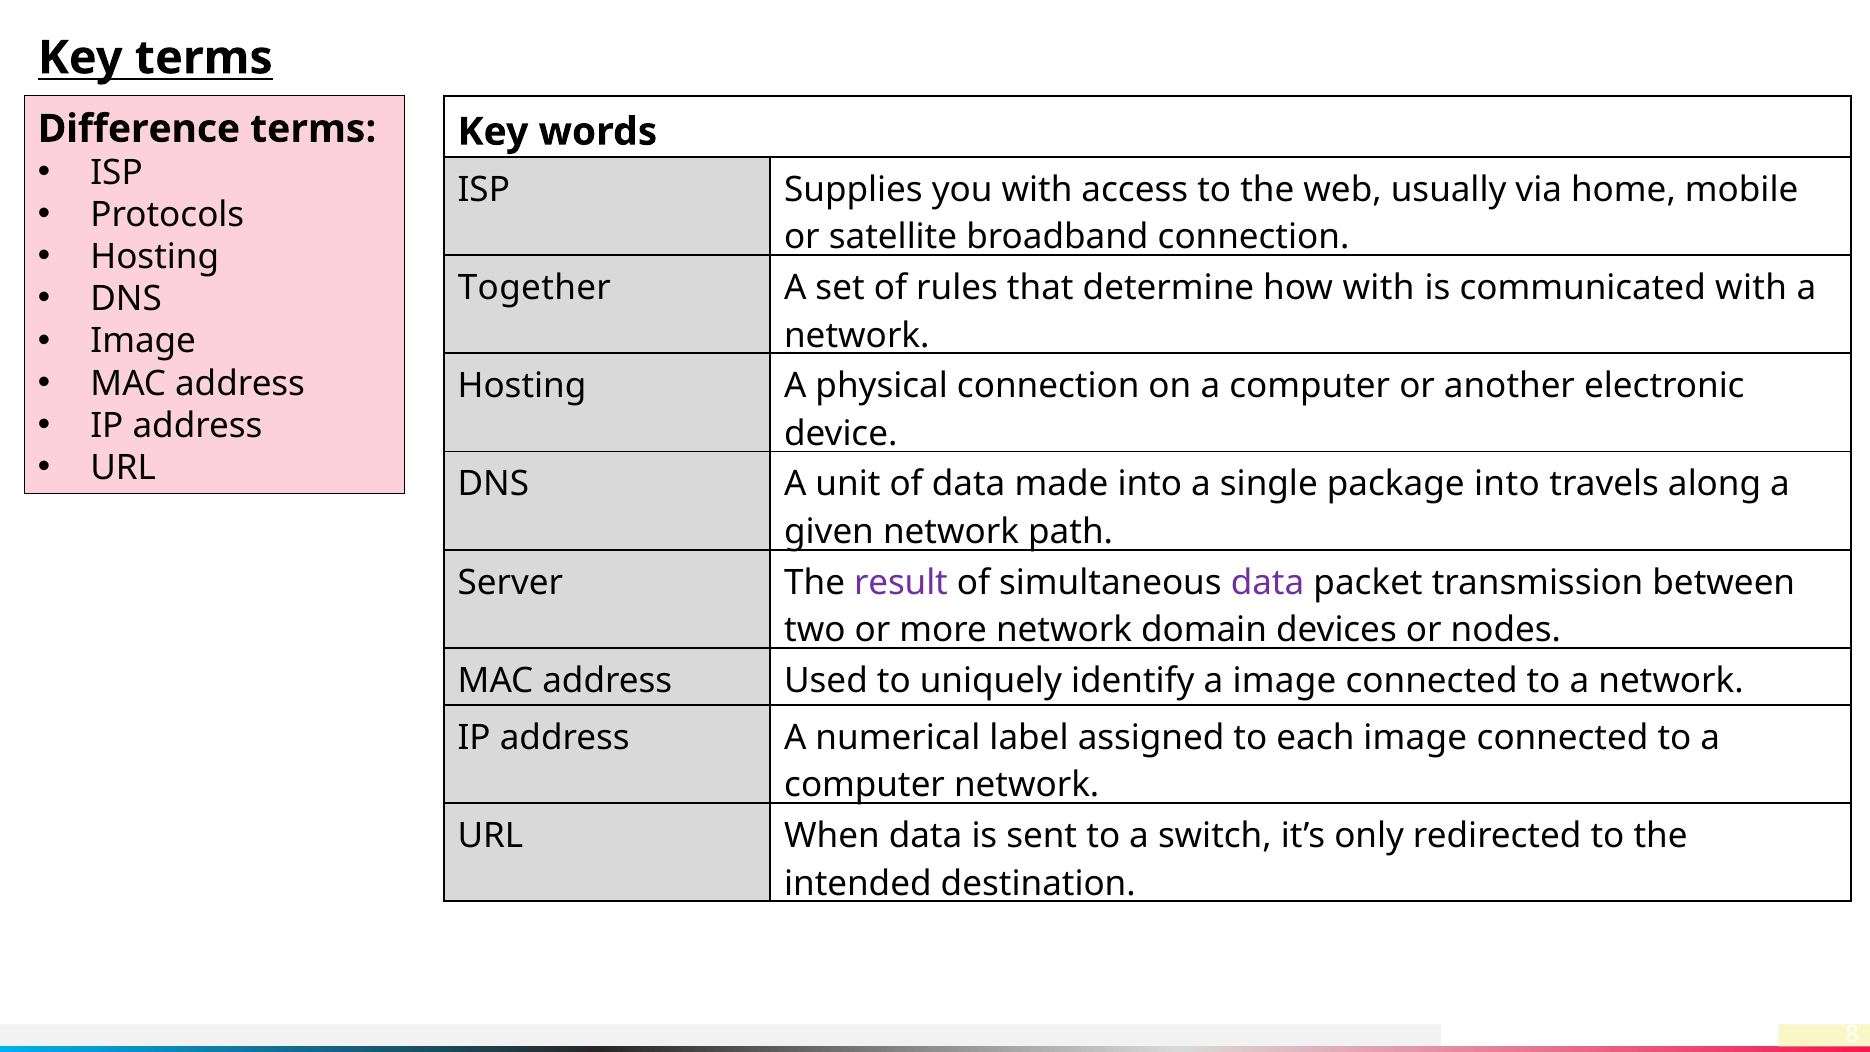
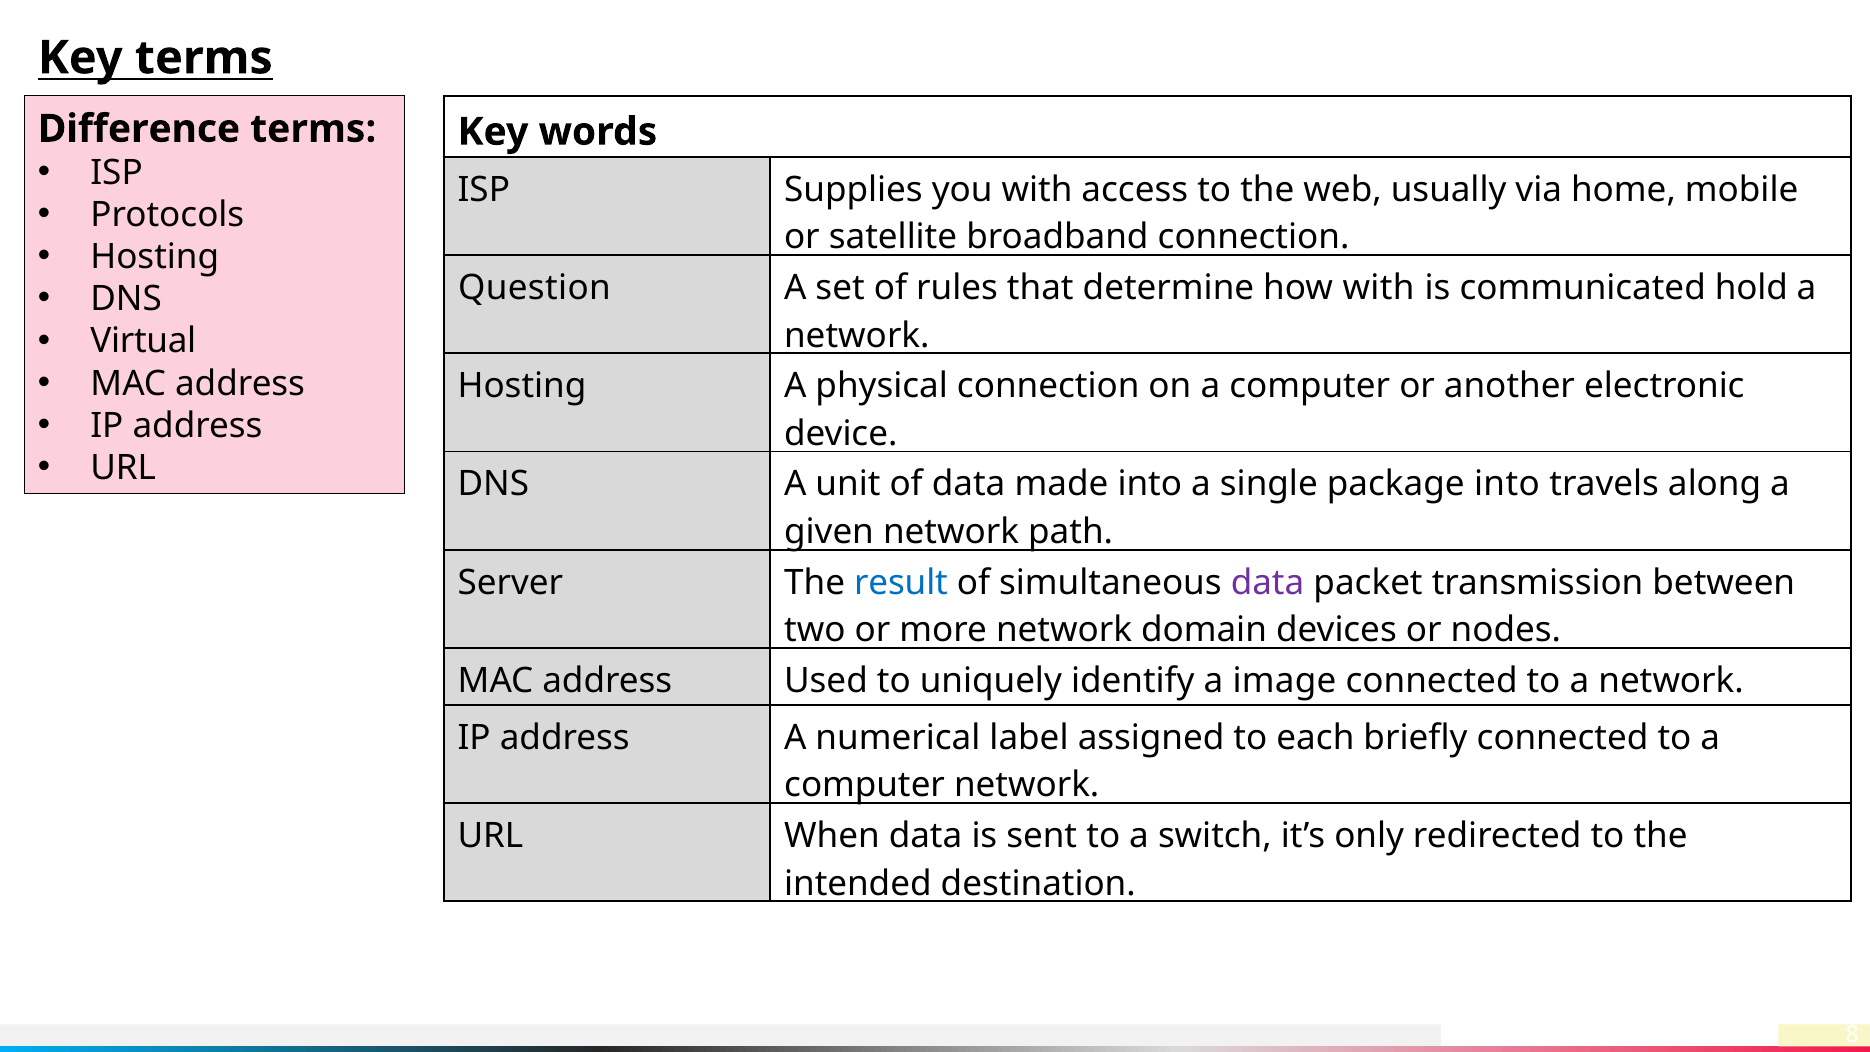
Together: Together -> Question
communicated with: with -> hold
Image at (143, 341): Image -> Virtual
result colour: purple -> blue
each image: image -> briefly
